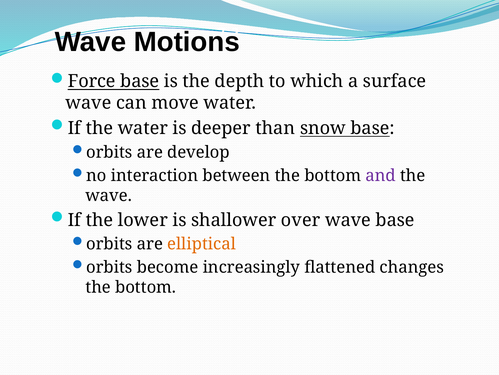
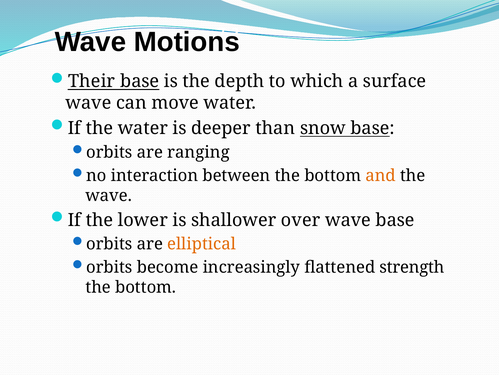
Force: Force -> Their
develop: develop -> ranging
and colour: purple -> orange
changes: changes -> strength
